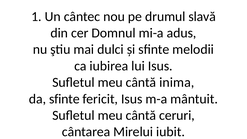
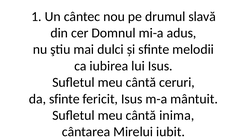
inima: inima -> ceruri
ceruri: ceruri -> inima
